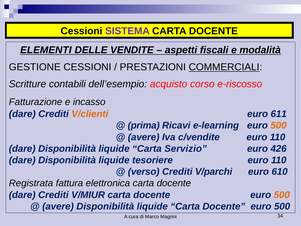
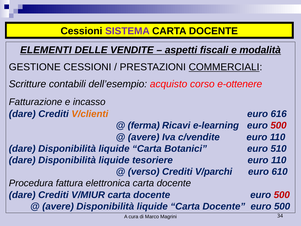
e-riscosso: e-riscosso -> e-ottenere
611: 611 -> 616
prima: prima -> ferma
500 at (279, 125) colour: orange -> red
Servizio: Servizio -> Botanici
426: 426 -> 510
Registrata: Registrata -> Procedura
500 at (282, 195) colour: orange -> red
